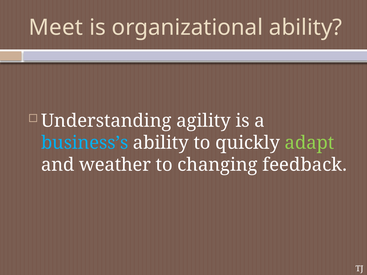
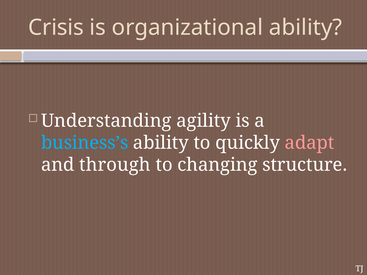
Meet: Meet -> Crisis
adapt colour: light green -> pink
weather: weather -> through
feedback: feedback -> structure
